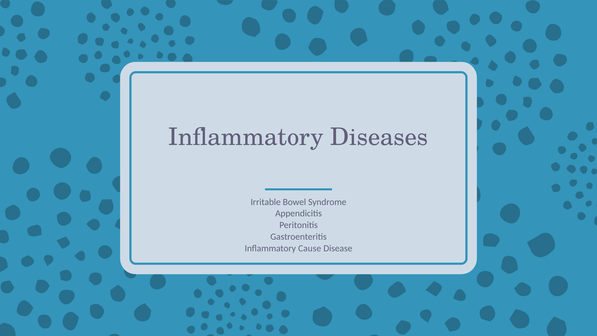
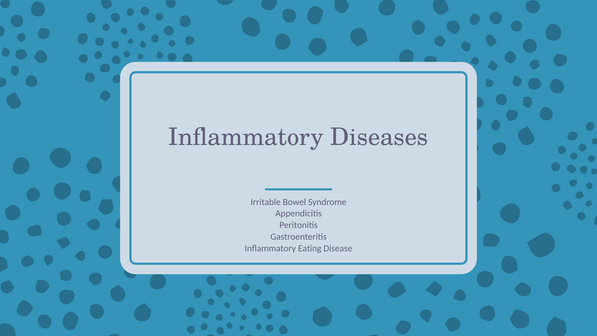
Cause: Cause -> Eating
